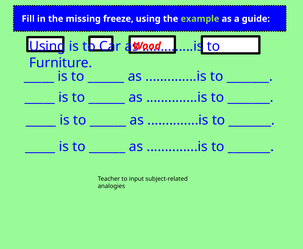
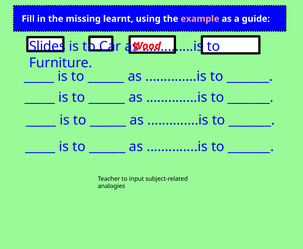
freeze: freeze -> learnt
example colour: light green -> pink
Using at (47, 46): Using -> Slides
